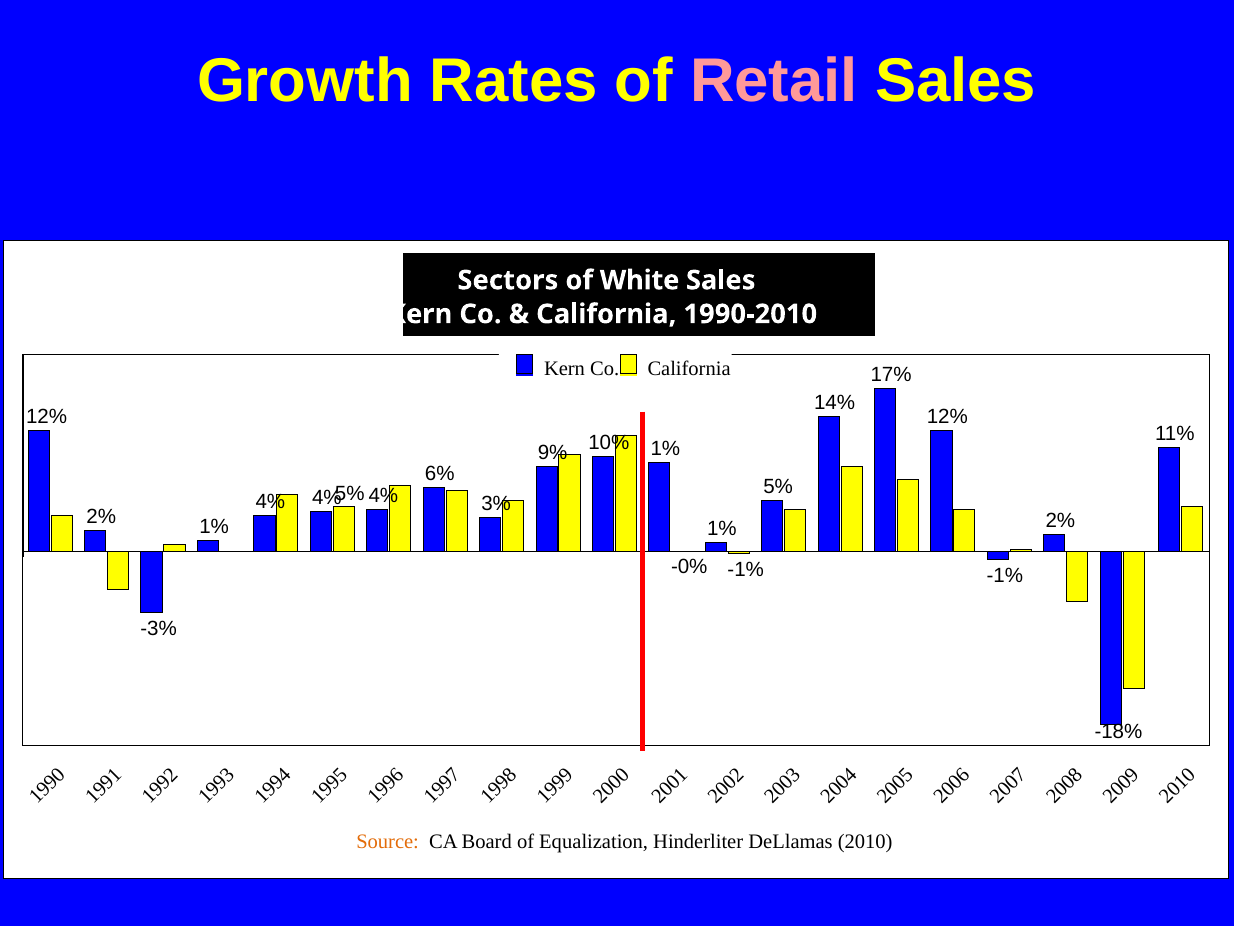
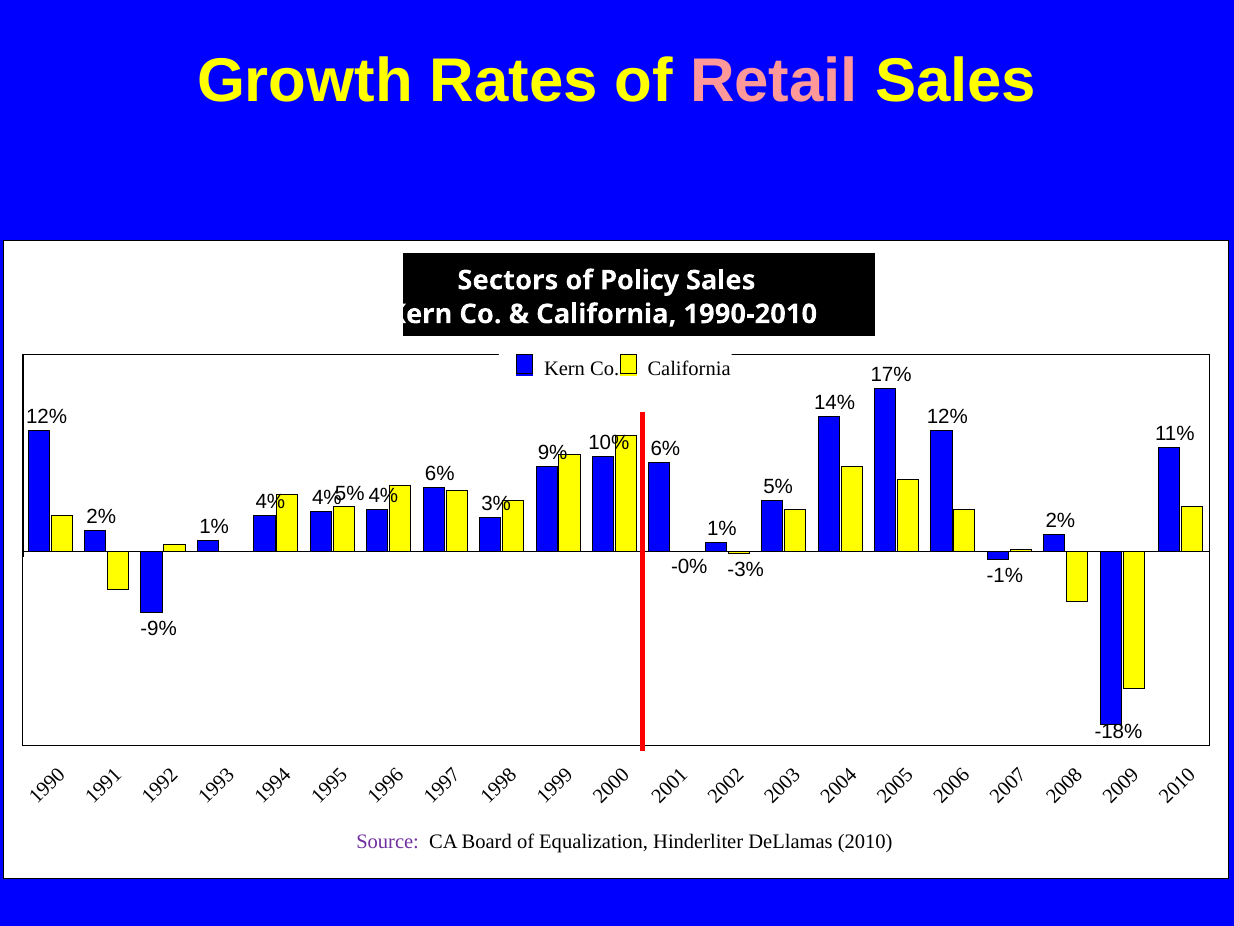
White: White -> Policy
10% 1%: 1% -> 6%
-0% -1%: -1% -> -3%
-3%: -3% -> -9%
Source colour: orange -> purple
